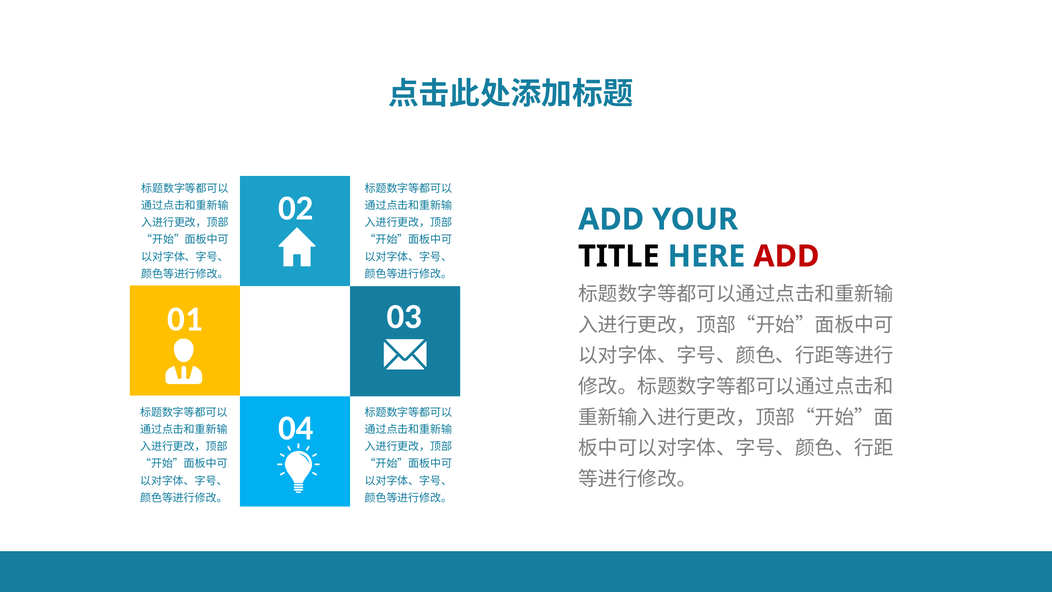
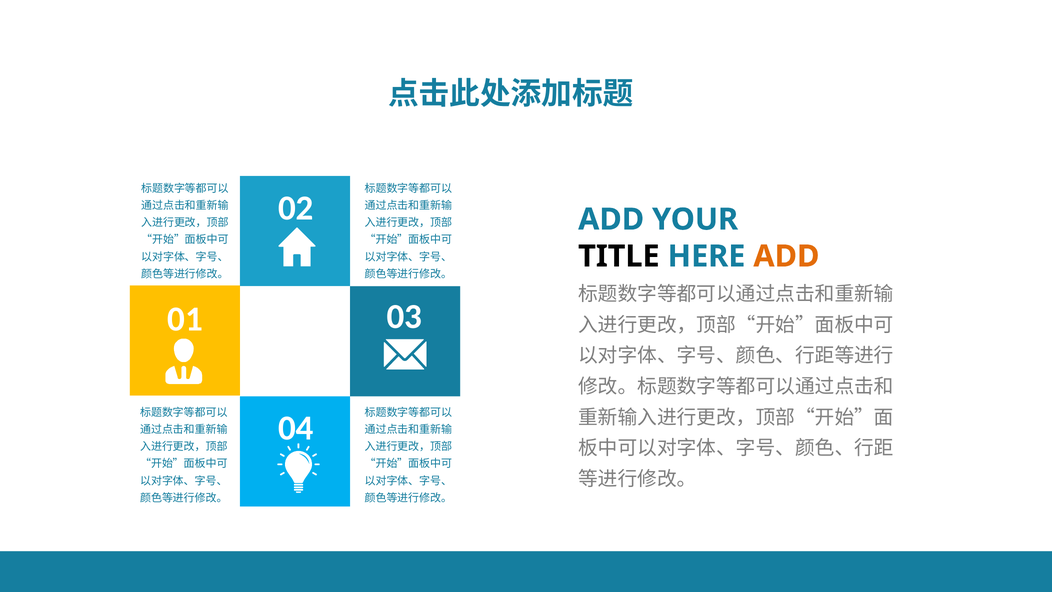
ADD at (786, 256) colour: red -> orange
